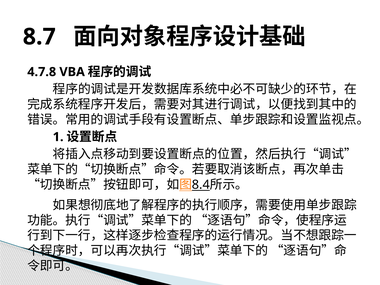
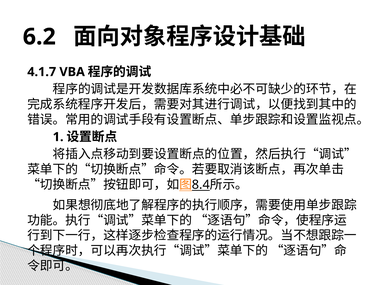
8.7: 8.7 -> 6.2
4.7.8: 4.7.8 -> 4.1.7
